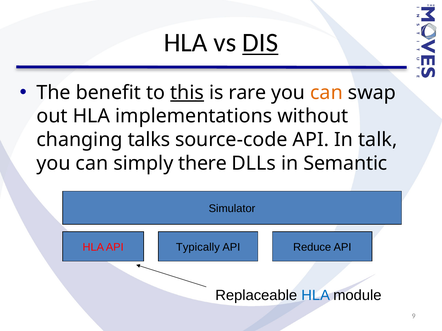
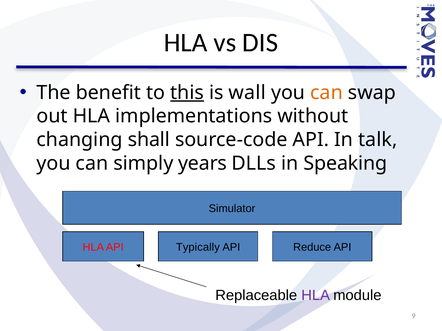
DIS underline: present -> none
rare: rare -> wall
talks: talks -> shall
there: there -> years
Semantic: Semantic -> Speaking
HLA at (316, 296) colour: blue -> purple
